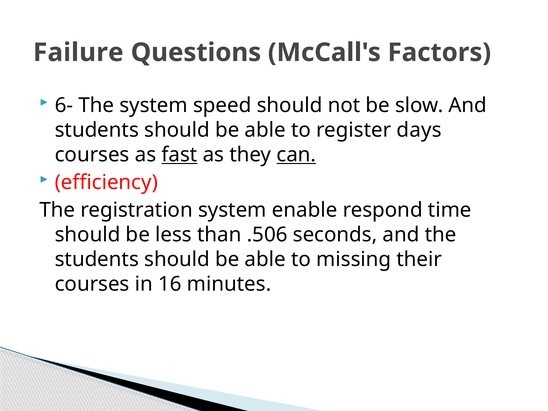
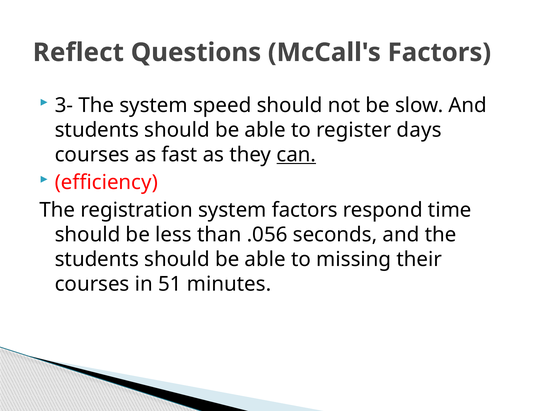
Failure: Failure -> Reflect
6-: 6- -> 3-
fast underline: present -> none
system enable: enable -> factors
.506: .506 -> .056
16: 16 -> 51
